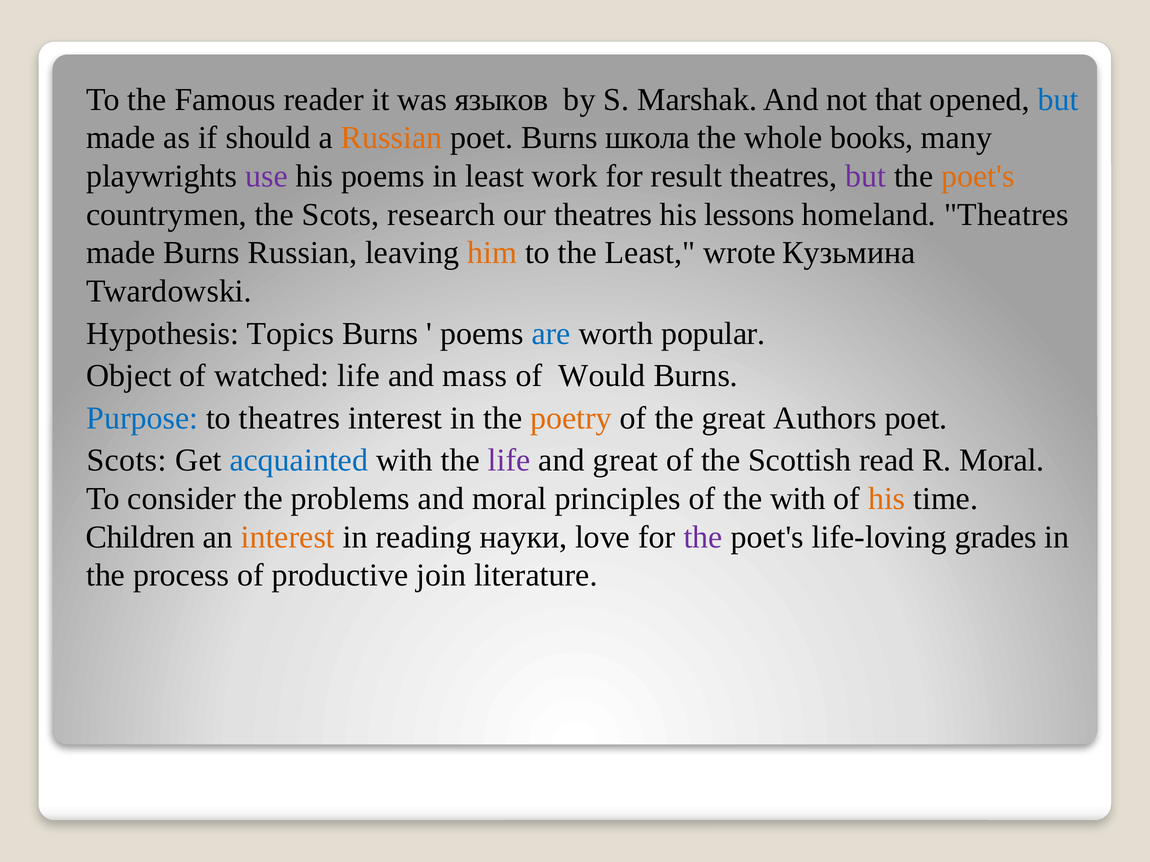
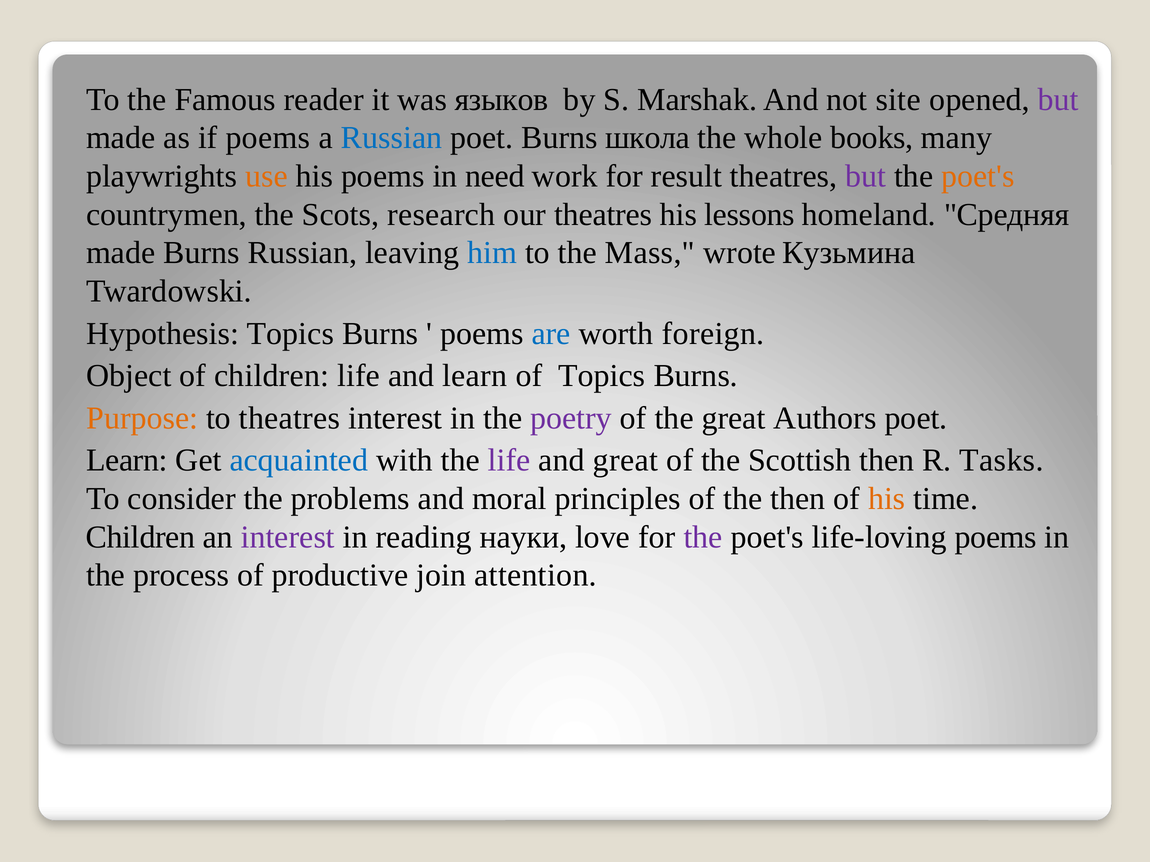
that: that -> site
but at (1058, 100) colour: blue -> purple
if should: should -> poems
Russian at (392, 138) colour: orange -> blue
use colour: purple -> orange
in least: least -> need
homeland Theatres: Theatres -> Средняя
him colour: orange -> blue
the Least: Least -> Mass
popular: popular -> foreign
of watched: watched -> children
and mass: mass -> learn
of Would: Would -> Topics
Purpose colour: blue -> orange
poetry colour: orange -> purple
Scots at (127, 461): Scots -> Learn
Scottish read: read -> then
R Moral: Moral -> Tasks
the with: with -> then
interest at (288, 537) colour: orange -> purple
life-loving grades: grades -> poems
literature: literature -> attention
